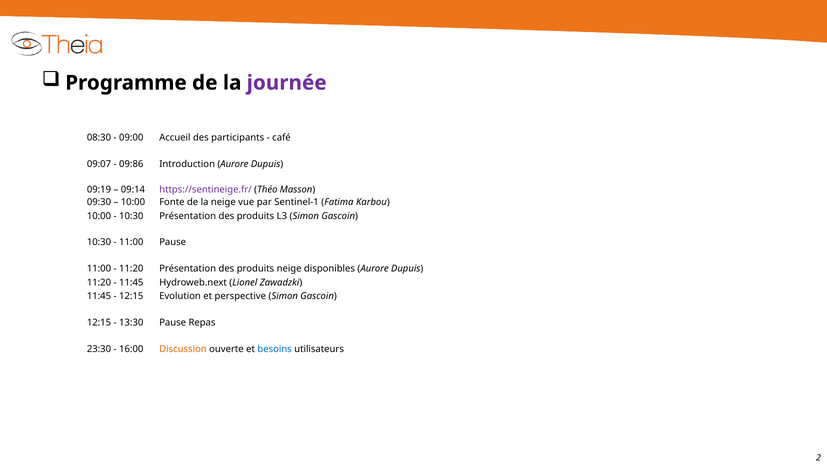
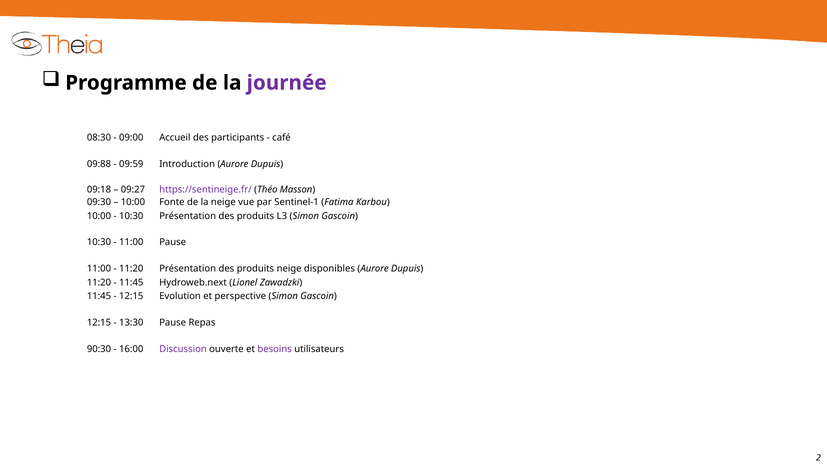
09:07: 09:07 -> 09:88
09:86: 09:86 -> 09:59
09:19: 09:19 -> 09:18
09:14: 09:14 -> 09:27
23:30: 23:30 -> 90:30
Discussion colour: orange -> purple
besoins colour: blue -> purple
